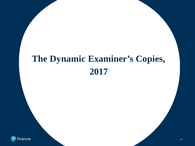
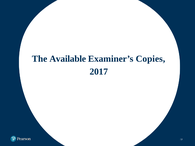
Dynamic: Dynamic -> Available
